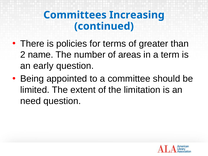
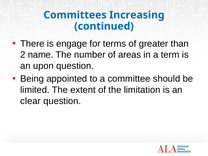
policies: policies -> engage
early: early -> upon
need: need -> clear
